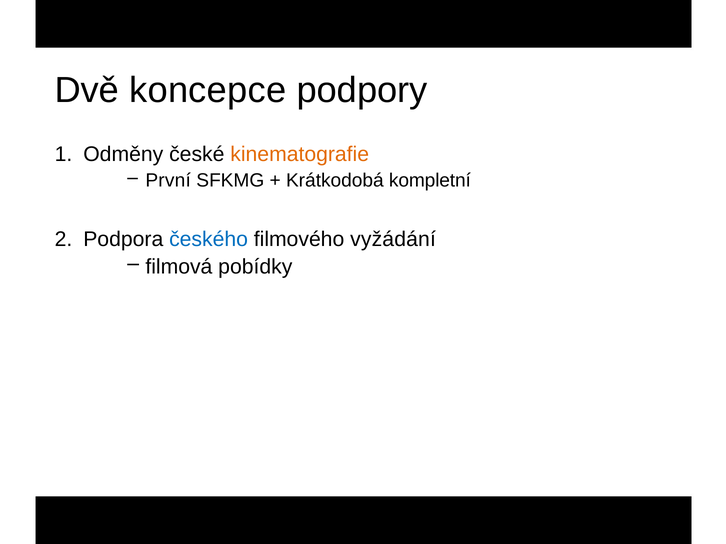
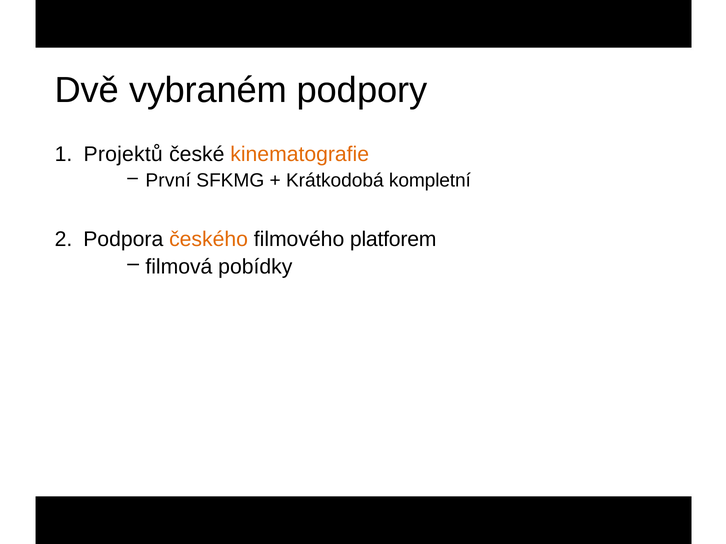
koncepce: koncepce -> vybraném
Odměny: Odměny -> Projektů
českého colour: blue -> orange
vyžádání: vyžádání -> platforem
